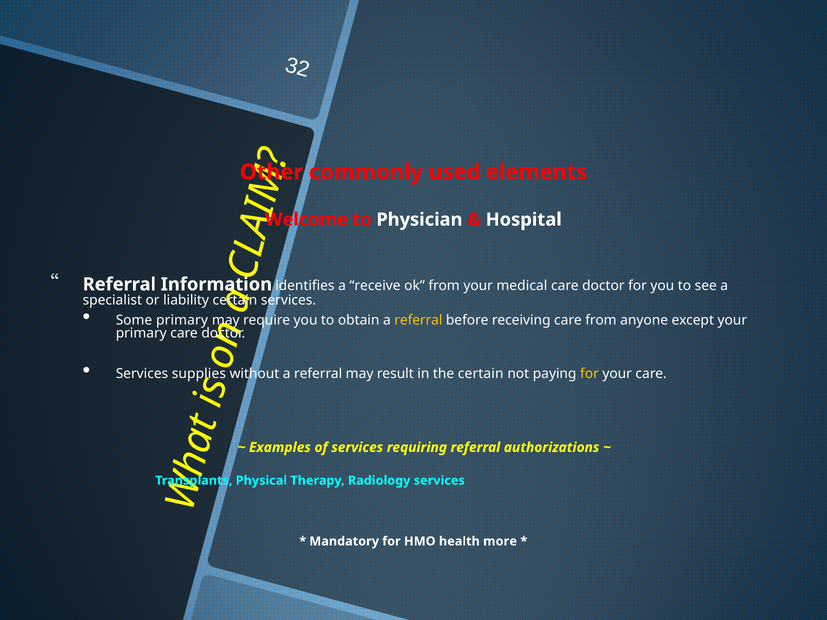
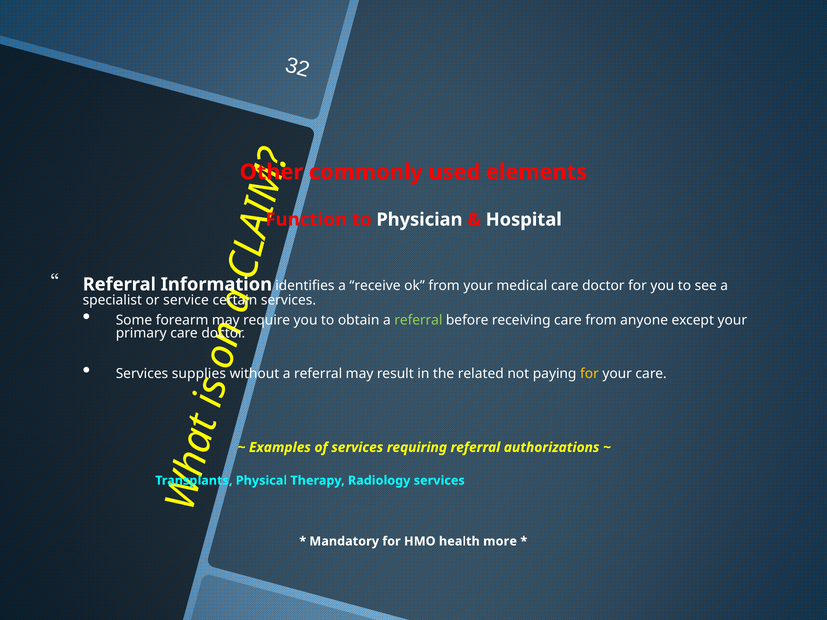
Welcome: Welcome -> Function
liability: liability -> service
Some primary: primary -> forearm
referral at (418, 320) colour: yellow -> light green
the certain: certain -> related
